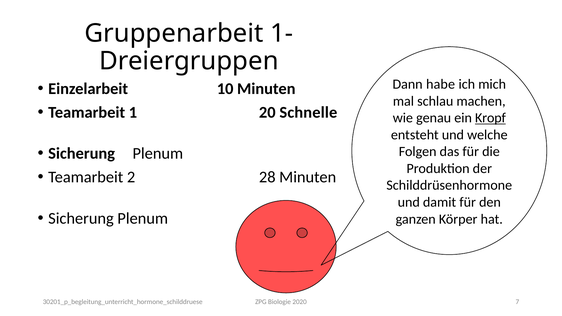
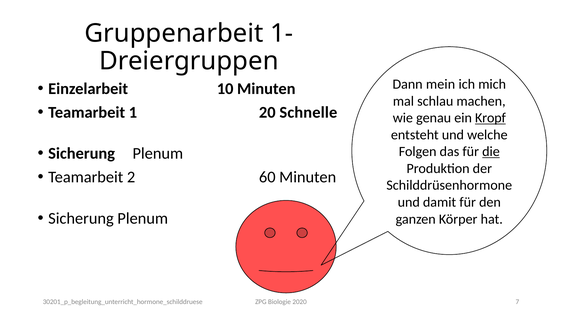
habe: habe -> mein
die underline: none -> present
28: 28 -> 60
